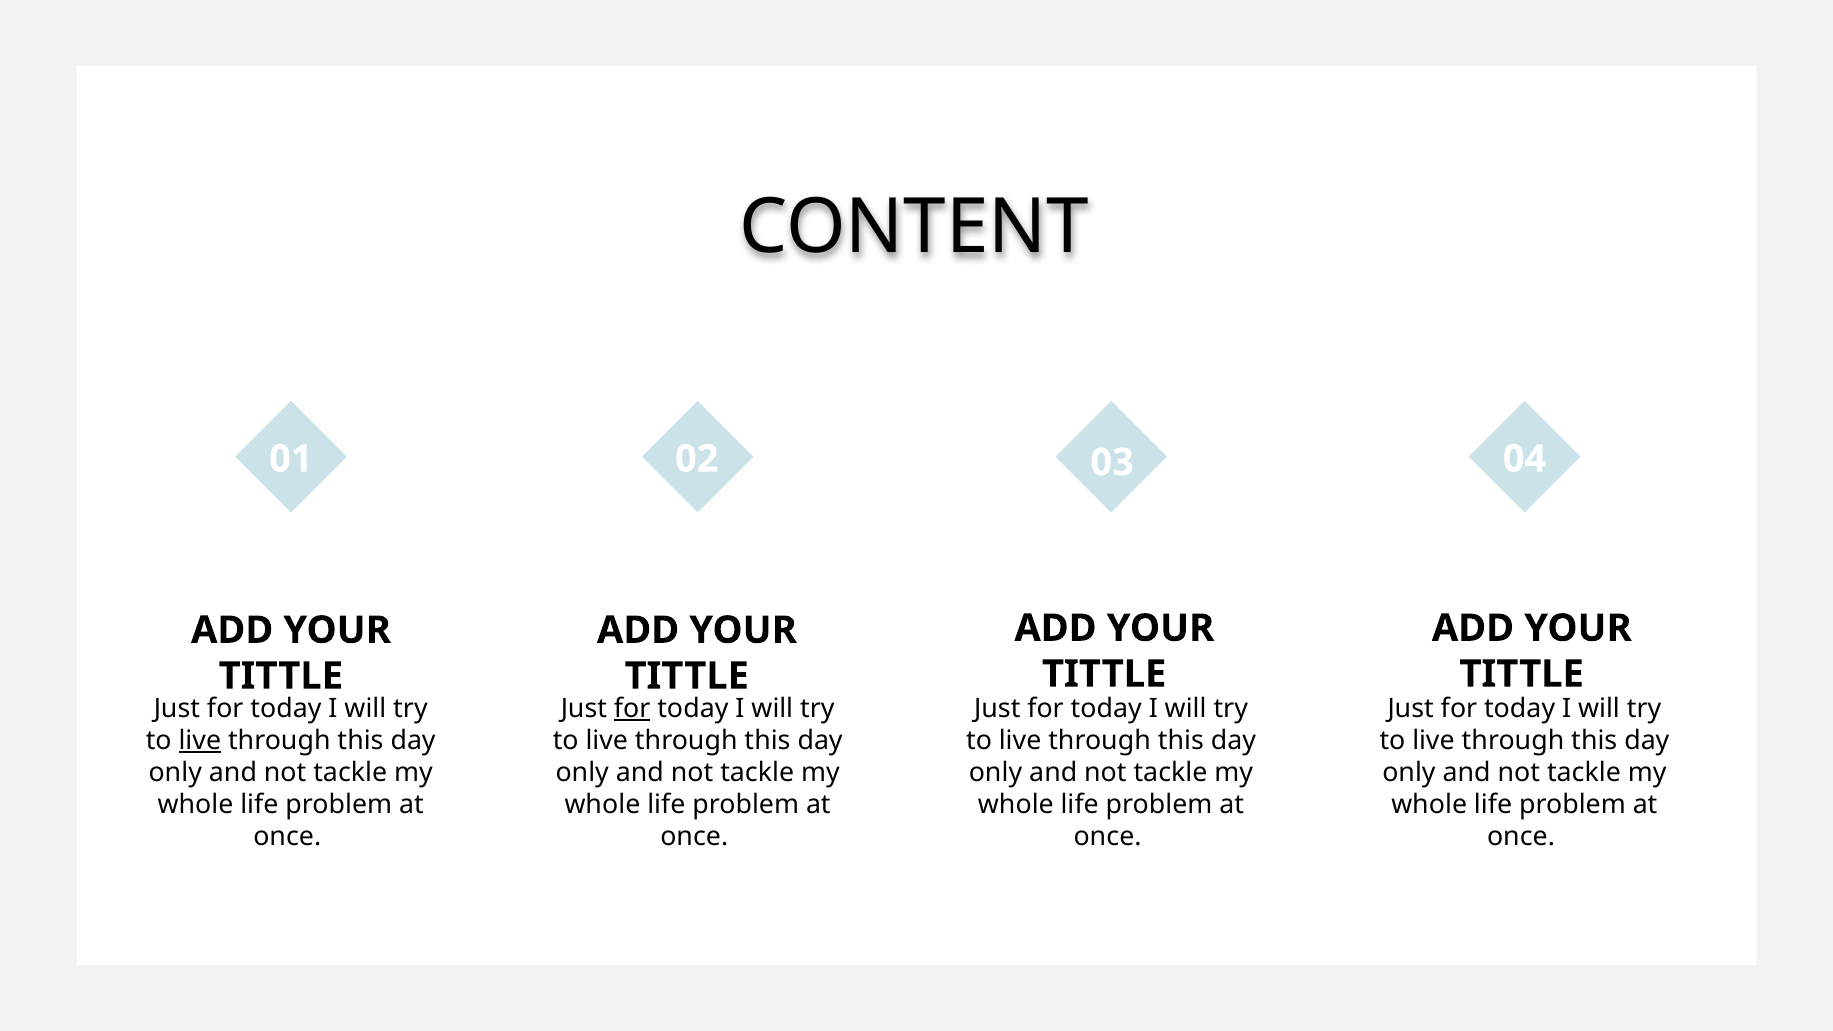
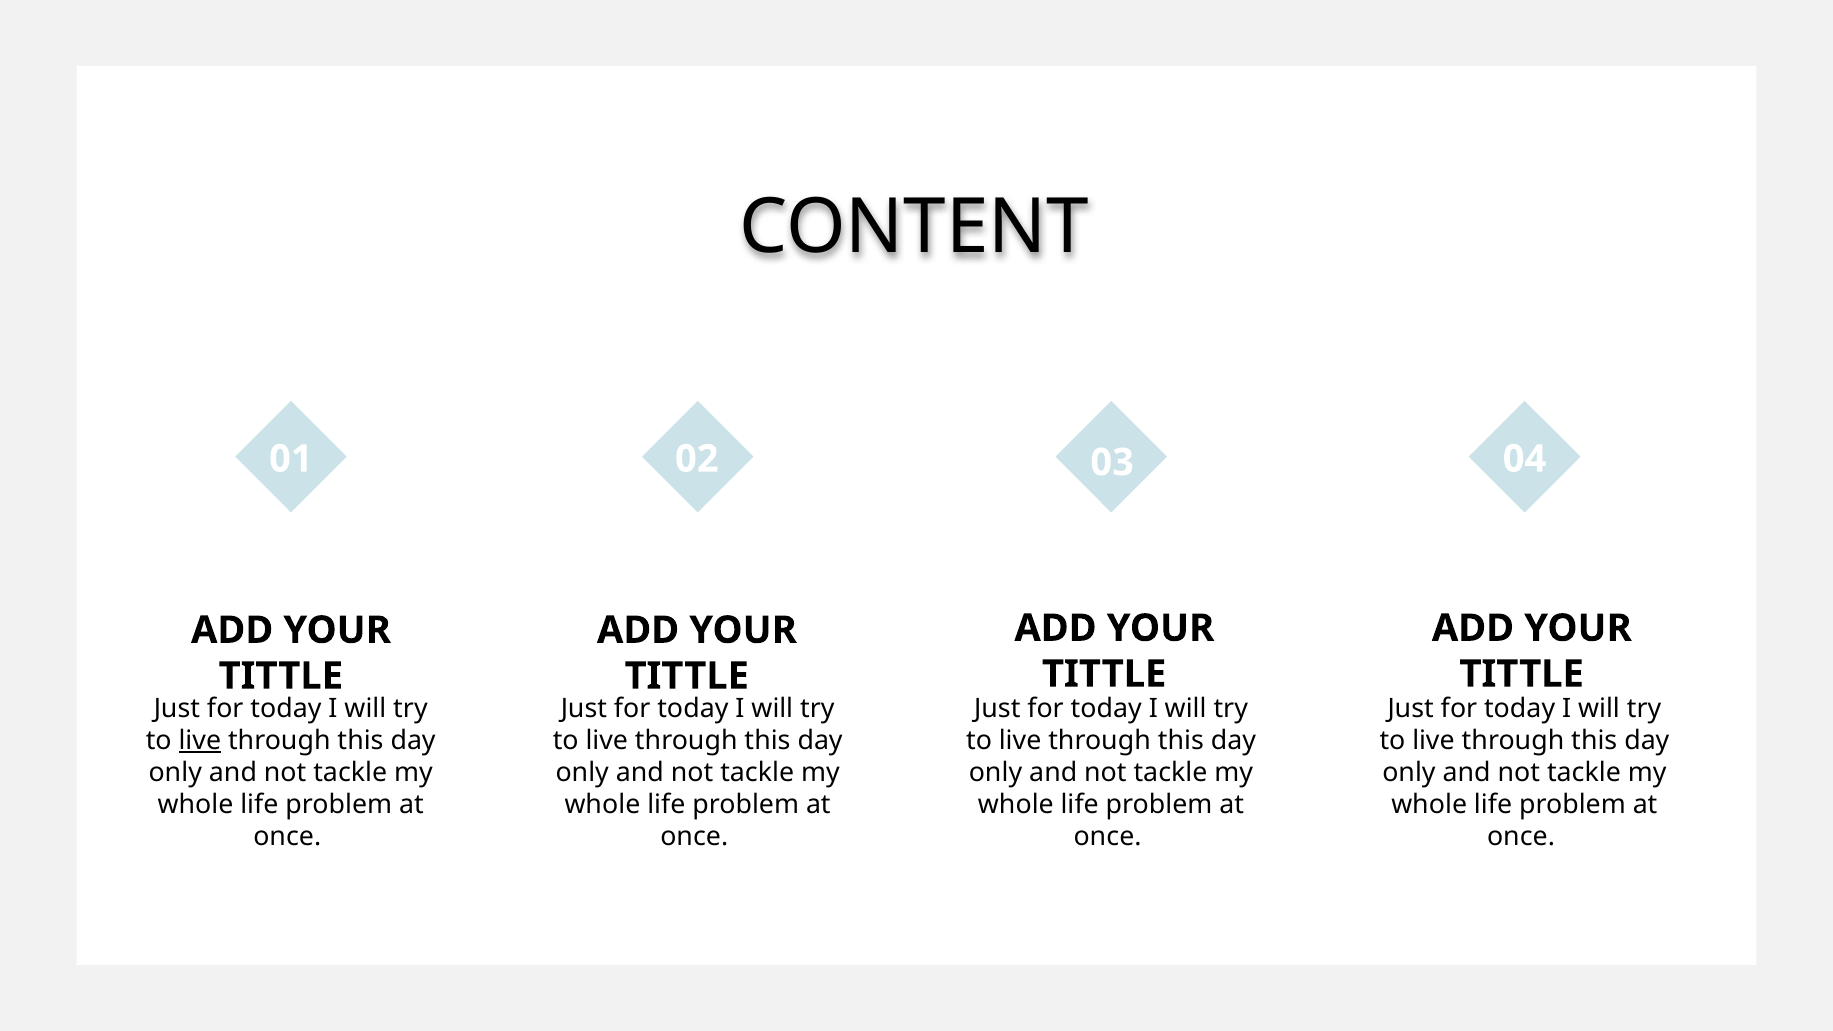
for at (632, 708) underline: present -> none
